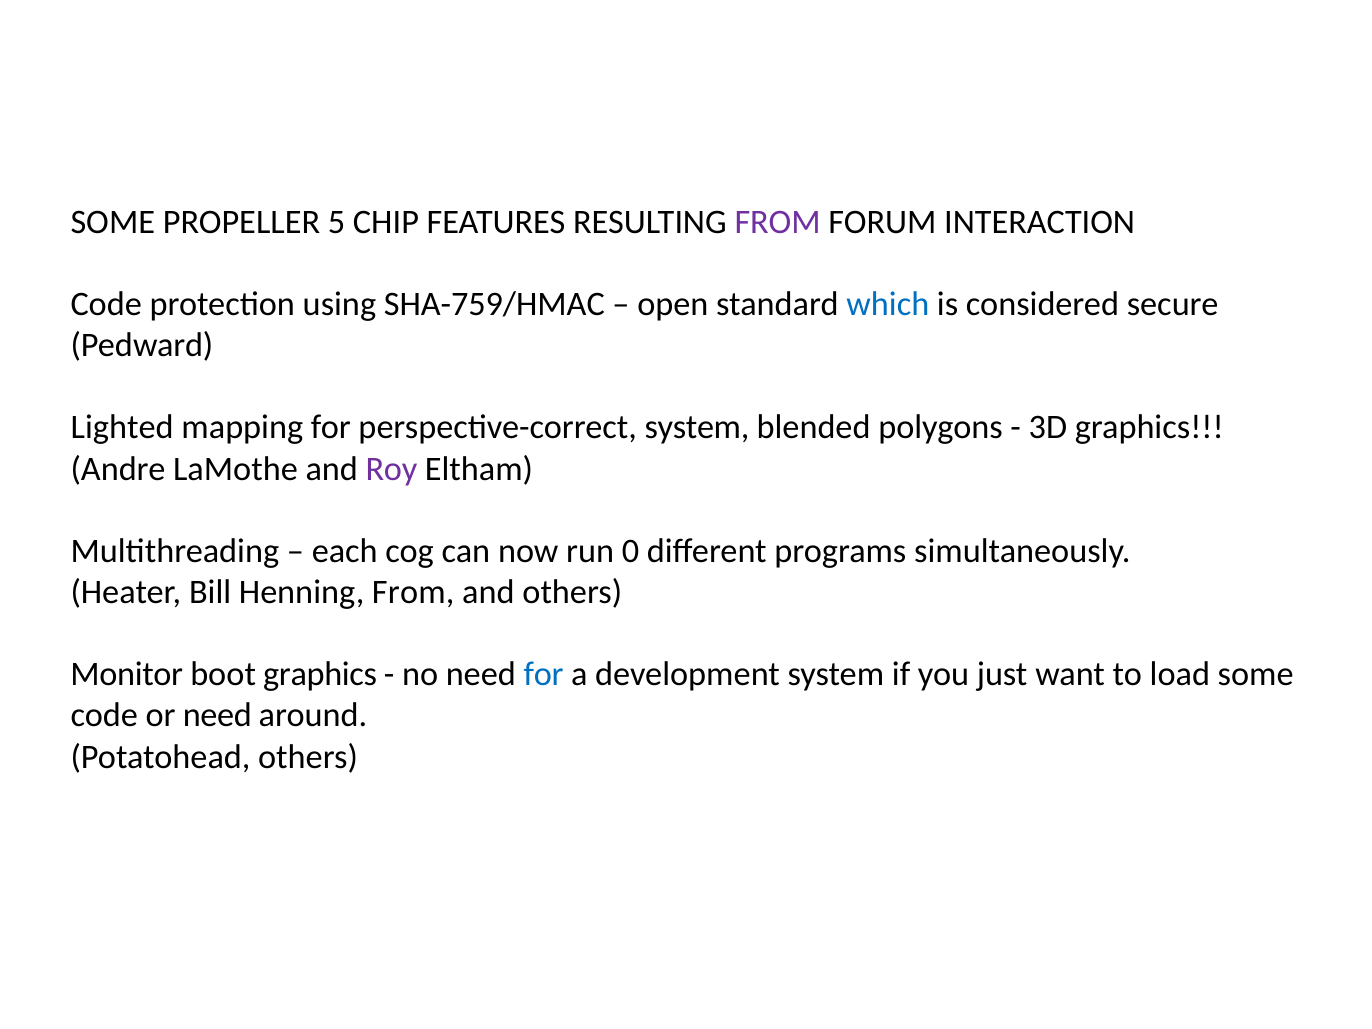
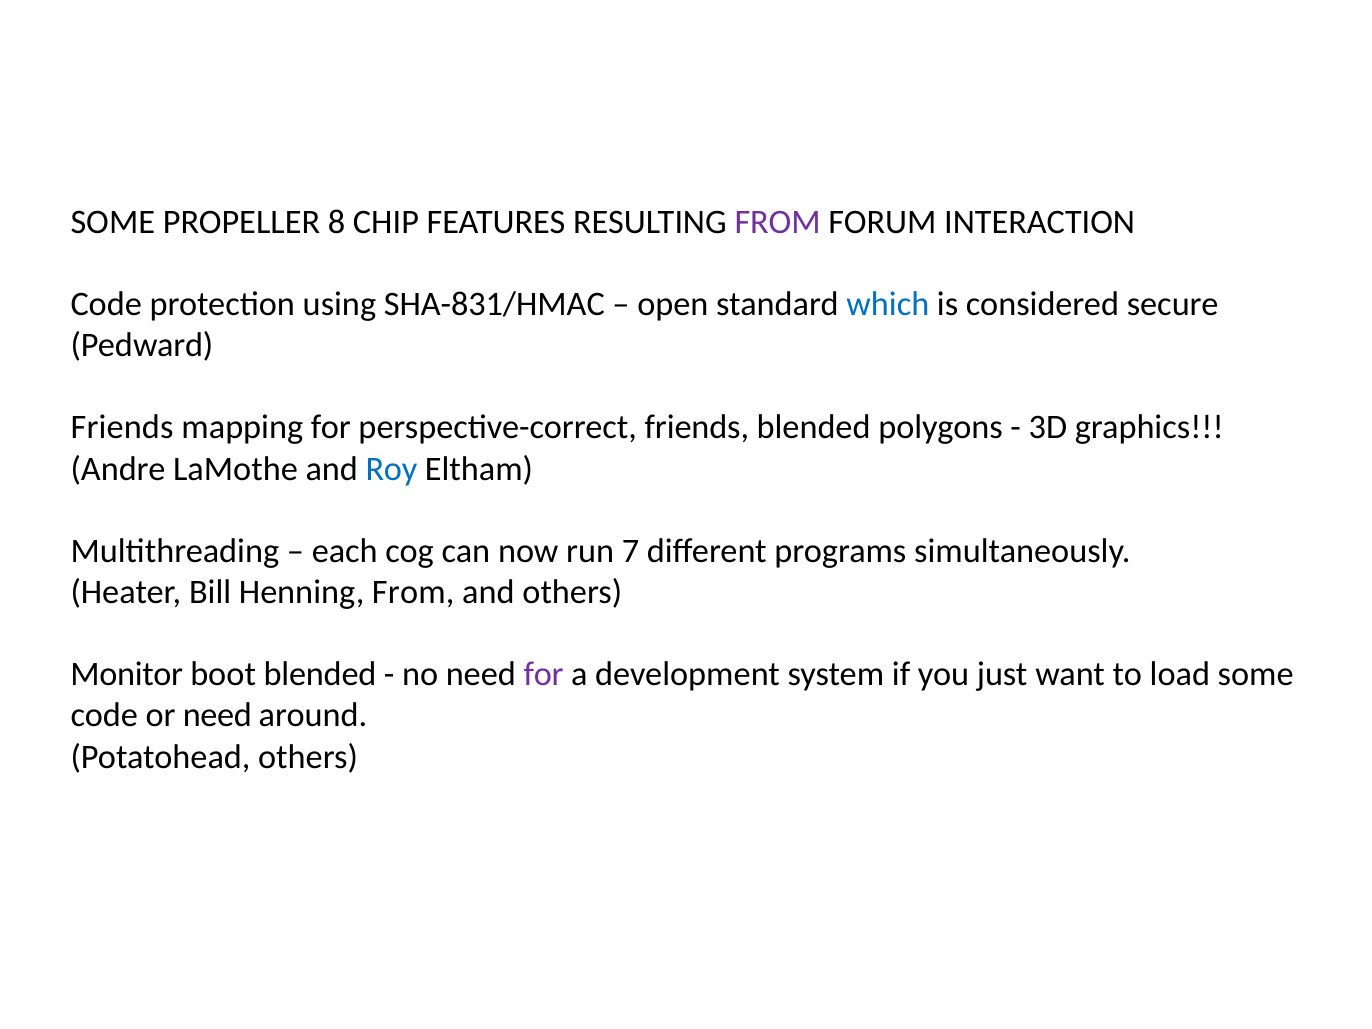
5: 5 -> 8
SHA-759/HMAC: SHA-759/HMAC -> SHA-831/HMAC
Lighted at (122, 428): Lighted -> Friends
perspective-correct system: system -> friends
Roy colour: purple -> blue
0: 0 -> 7
boot graphics: graphics -> blended
for at (544, 675) colour: blue -> purple
